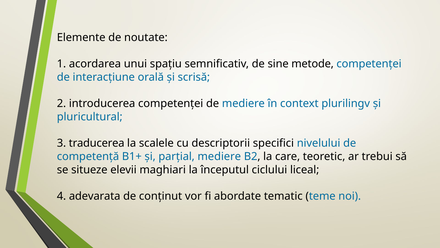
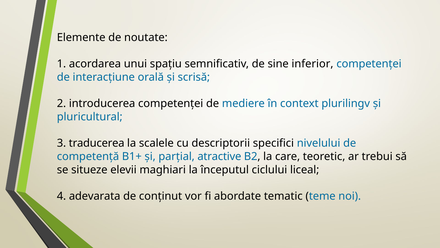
metode: metode -> inferior
parțial mediere: mediere -> atractive
